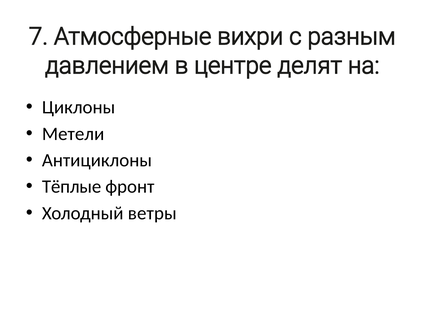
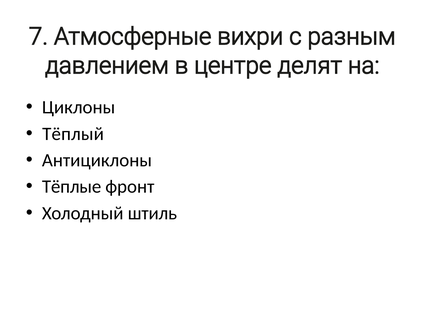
Метели: Метели -> Тёплый
ветры: ветры -> штиль
